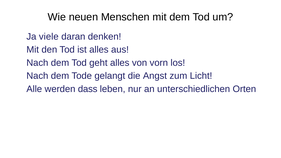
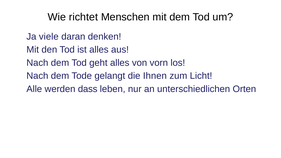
neuen: neuen -> richtet
Angst: Angst -> Ihnen
